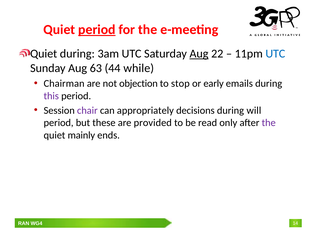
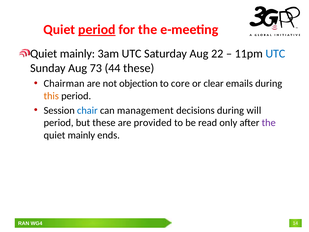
during at (77, 54): during -> mainly
Aug at (199, 54) underline: present -> none
63: 63 -> 73
44 while: while -> these
stop: stop -> core
early: early -> clear
this colour: purple -> orange
chair colour: purple -> blue
appropriately: appropriately -> management
